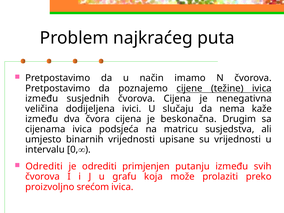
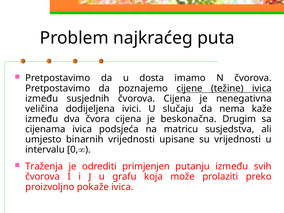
način: način -> dosta
Odrediti at (44, 166): Odrediti -> Traženja
srećom: srećom -> pokaže
